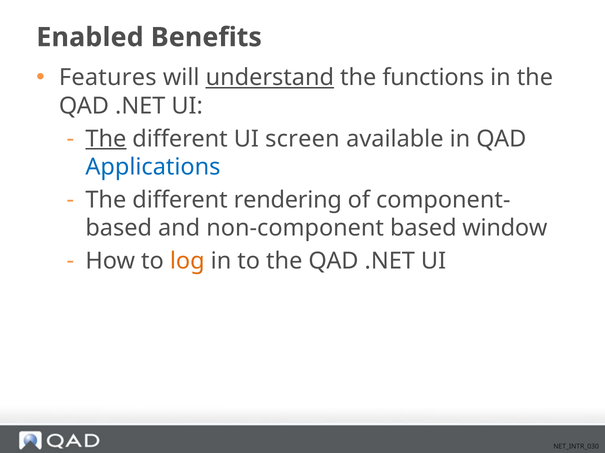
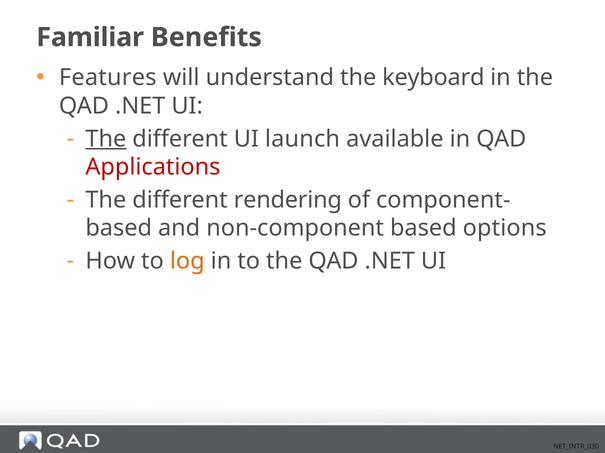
Enabled: Enabled -> Familiar
understand underline: present -> none
functions: functions -> keyboard
screen: screen -> launch
Applications colour: blue -> red
window: window -> options
